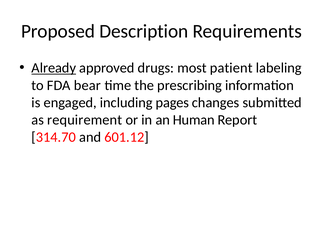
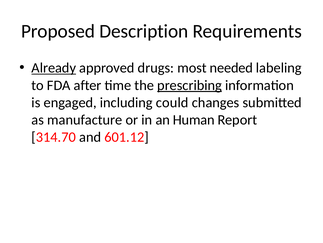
patient: patient -> needed
bear: bear -> after
prescribing underline: none -> present
pages: pages -> could
requirement: requirement -> manufacture
